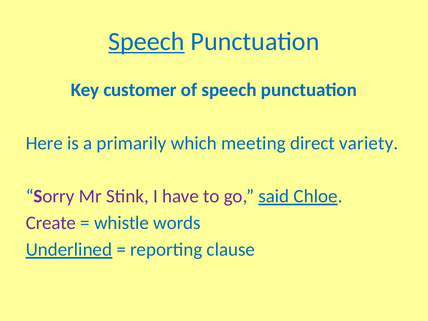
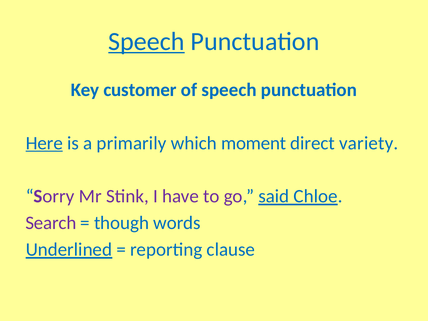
Here underline: none -> present
meeting: meeting -> moment
Create: Create -> Search
whistle: whistle -> though
